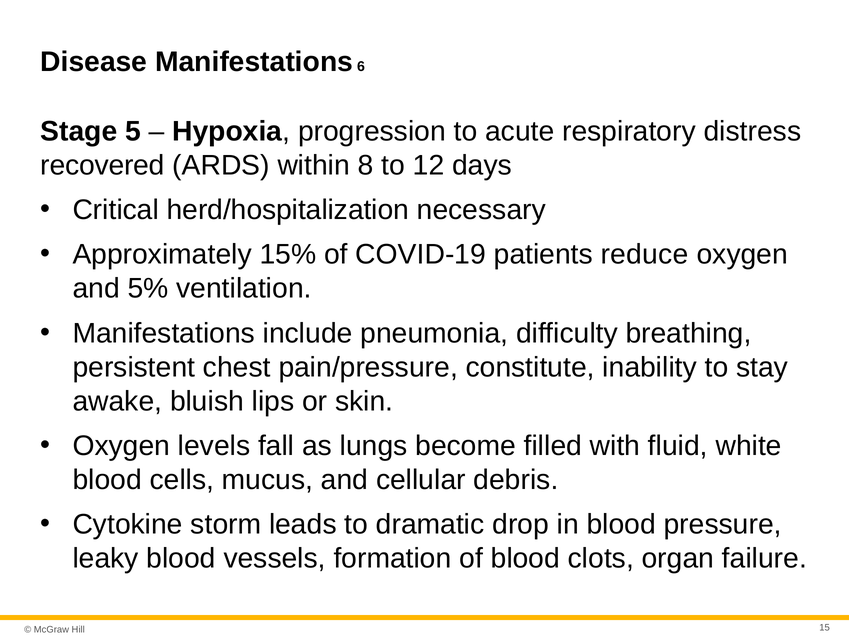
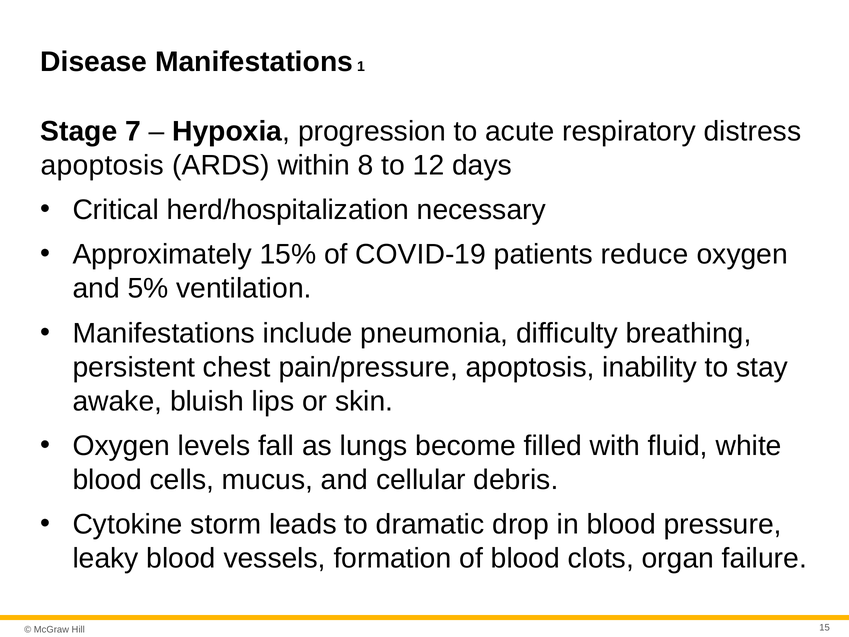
6: 6 -> 1
5: 5 -> 7
recovered at (102, 165): recovered -> apoptosis
pain/pressure constitute: constitute -> apoptosis
